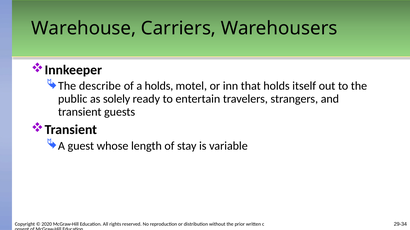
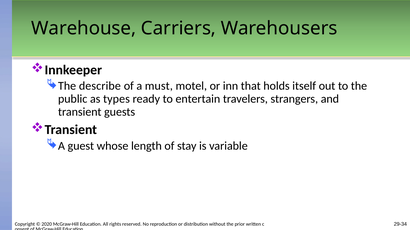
a holds: holds -> must
solely: solely -> types
